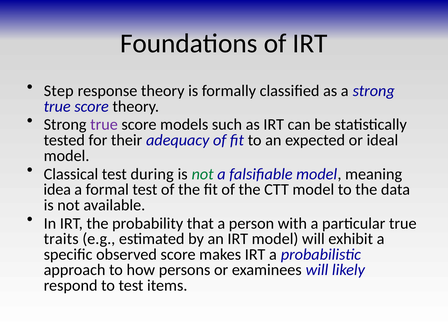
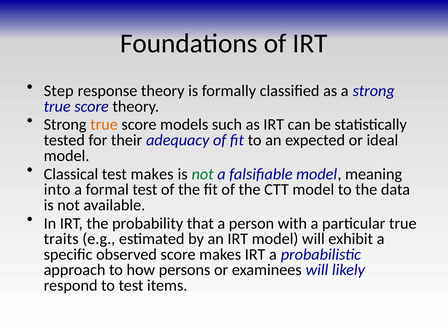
true at (104, 125) colour: purple -> orange
test during: during -> makes
idea: idea -> into
